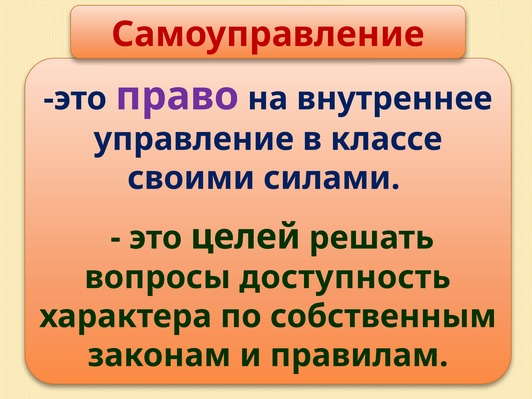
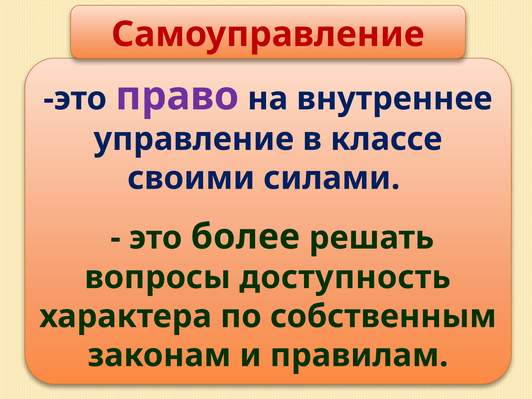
целей: целей -> более
